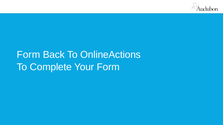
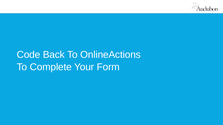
Form at (28, 55): Form -> Code
